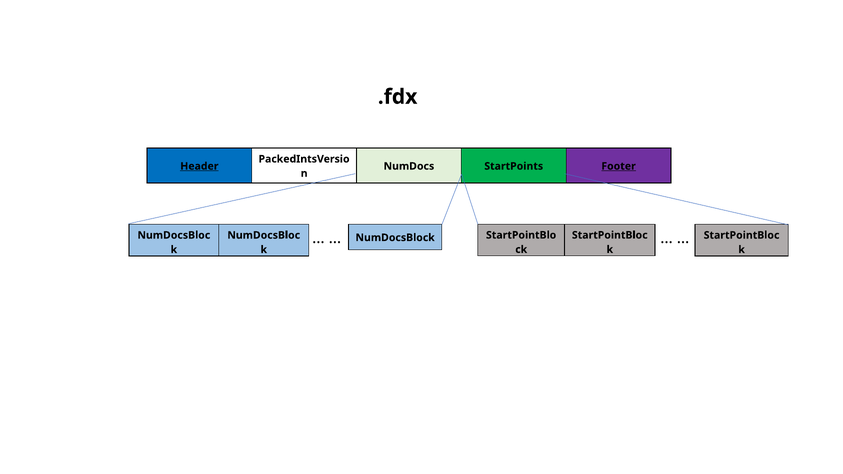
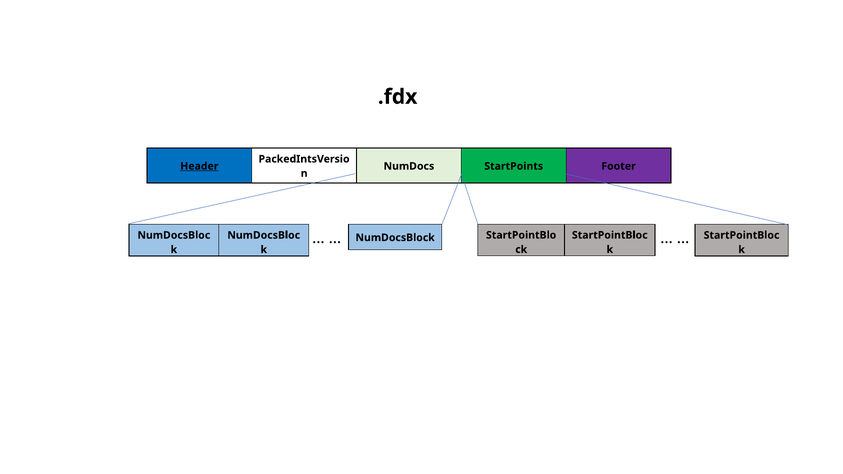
Footer underline: present -> none
